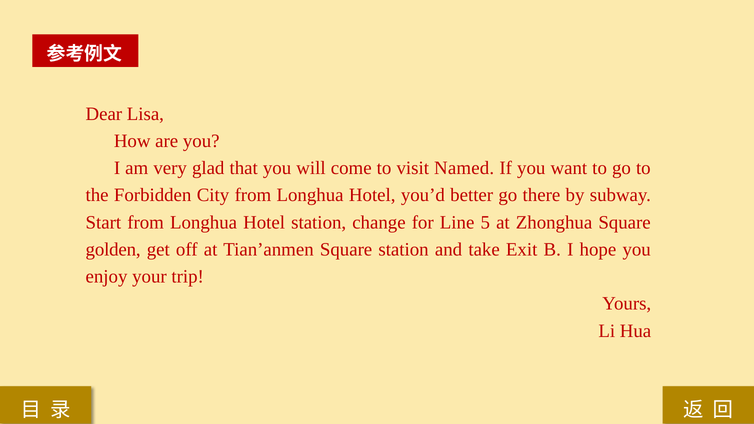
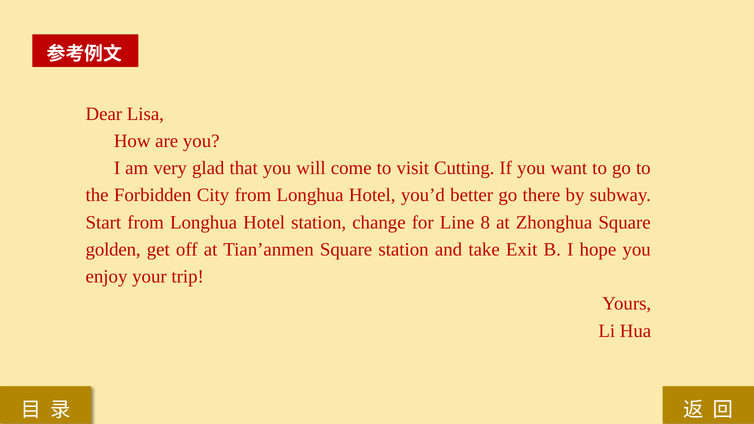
Named: Named -> Cutting
5: 5 -> 8
